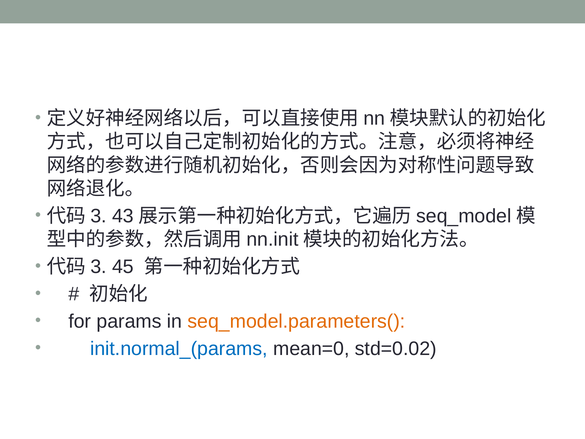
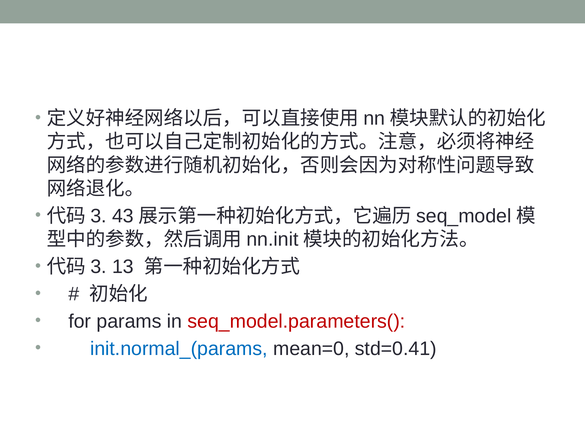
45: 45 -> 13
seq_model.parameters( colour: orange -> red
std=0.02: std=0.02 -> std=0.41
